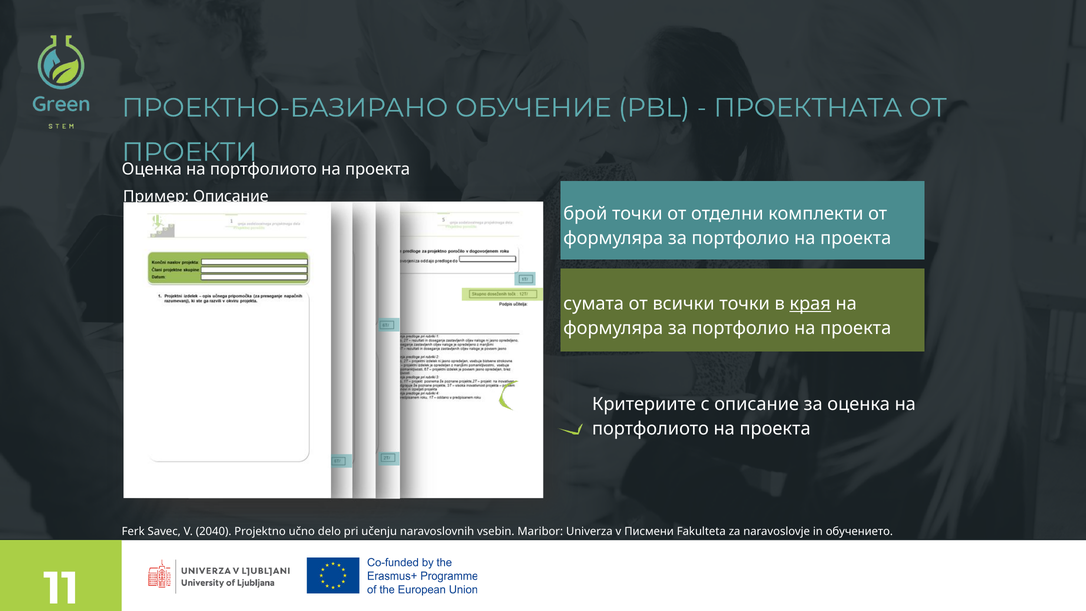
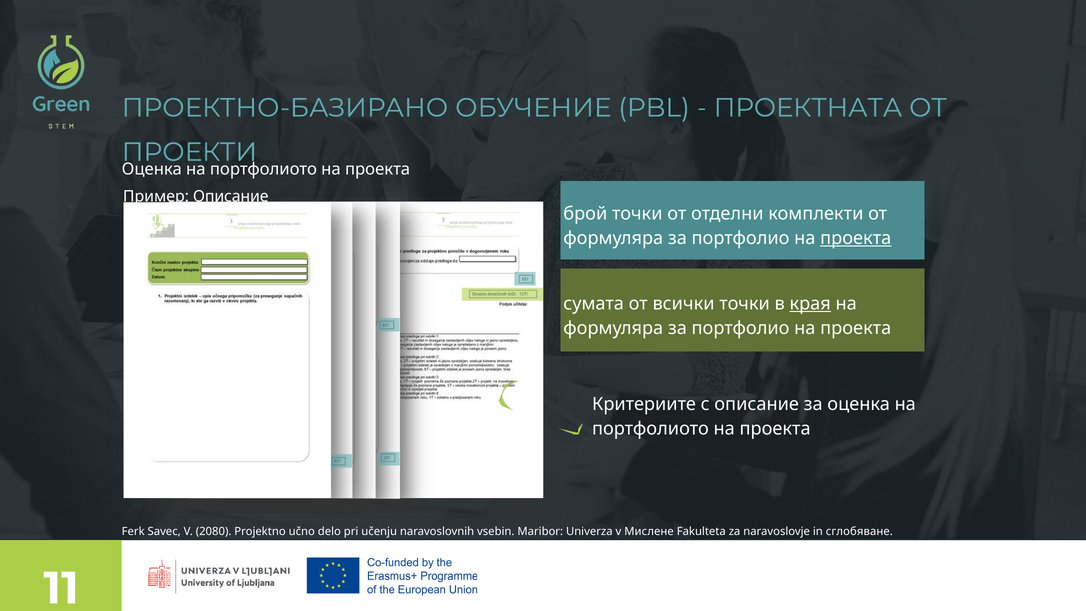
проекта at (856, 238) underline: none -> present
2040: 2040 -> 2080
Писмени: Писмени -> Мислене
обучението: обучението -> сглобяване
